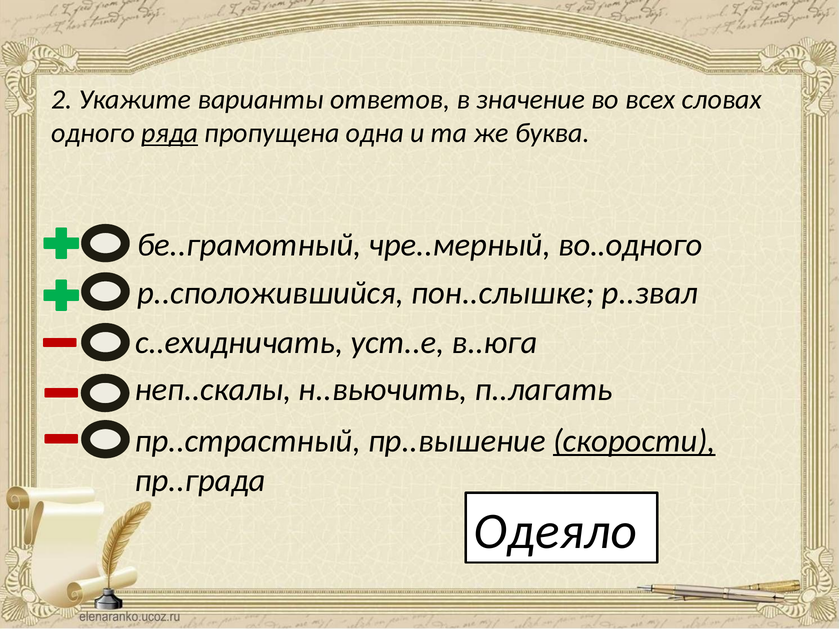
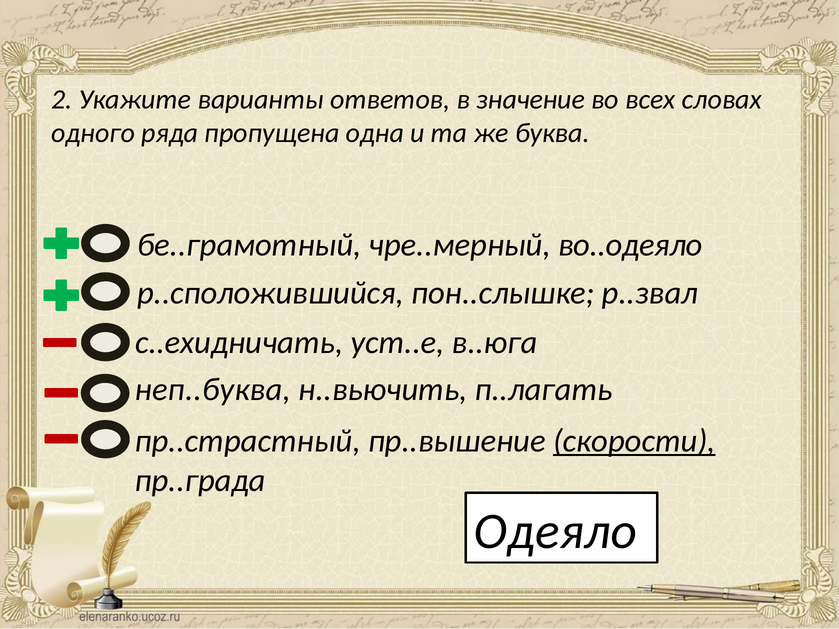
ряда underline: present -> none
во..одного: во..одного -> во..одеяло
неп..скалы: неп..скалы -> неп..буква
